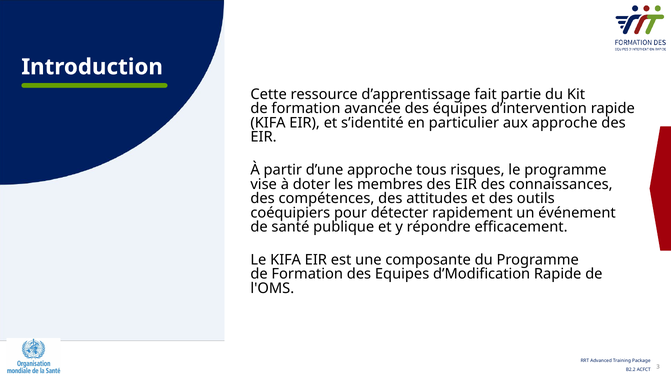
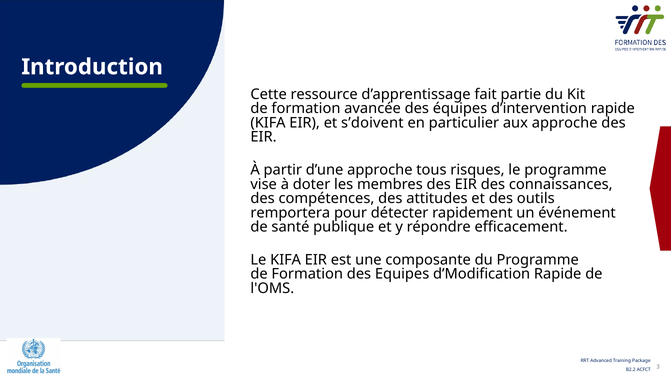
s’identité: s’identité -> s’doivent
coéquipiers: coéquipiers -> remportera
